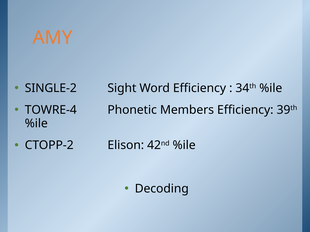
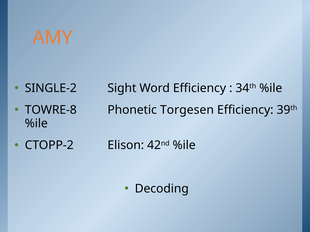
TOWRE-4: TOWRE-4 -> TOWRE-8
Members: Members -> Torgesen
